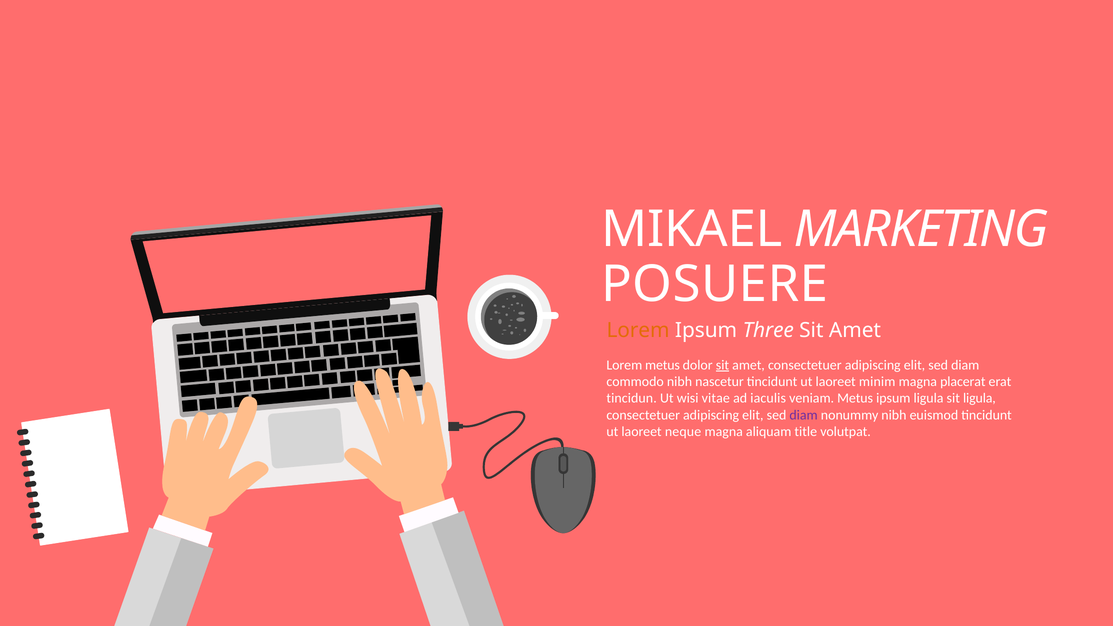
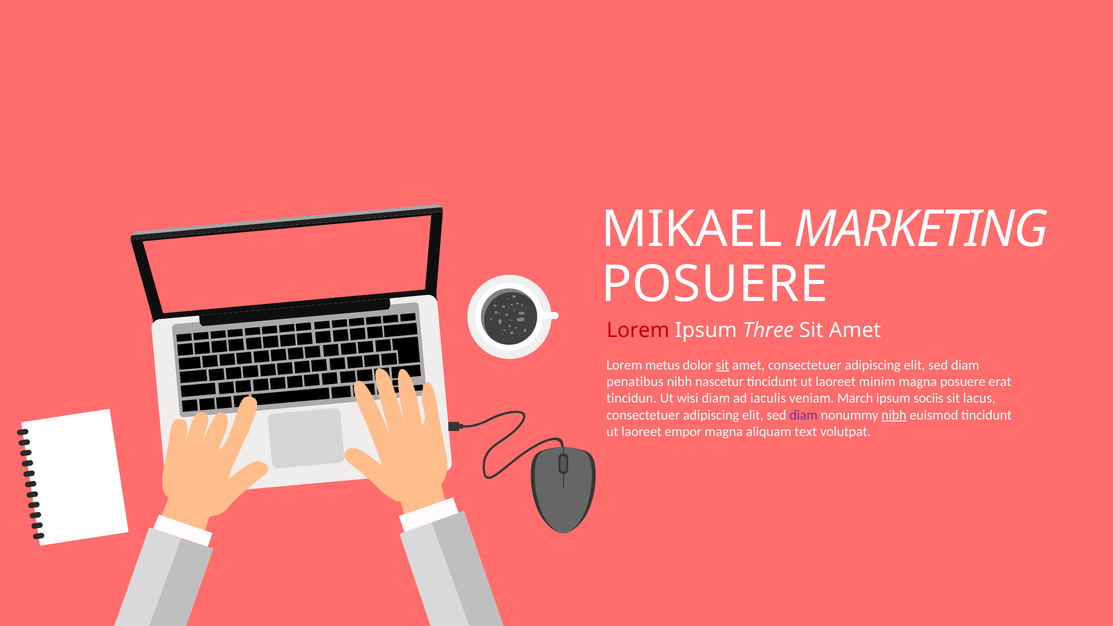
Lorem at (638, 331) colour: orange -> red
commodo: commodo -> penatibus
magna placerat: placerat -> posuere
wisi vitae: vitae -> diam
veniam Metus: Metus -> March
ipsum ligula: ligula -> sociis
sit ligula: ligula -> lacus
nibh at (894, 415) underline: none -> present
neque: neque -> empor
title: title -> text
